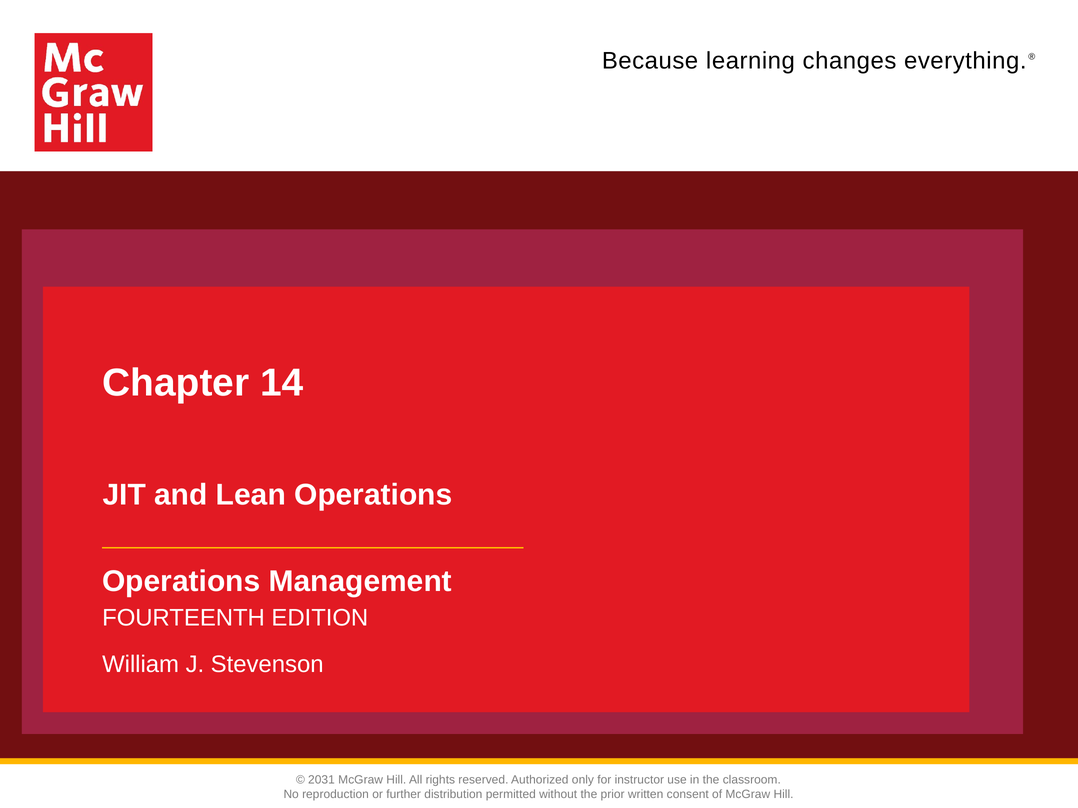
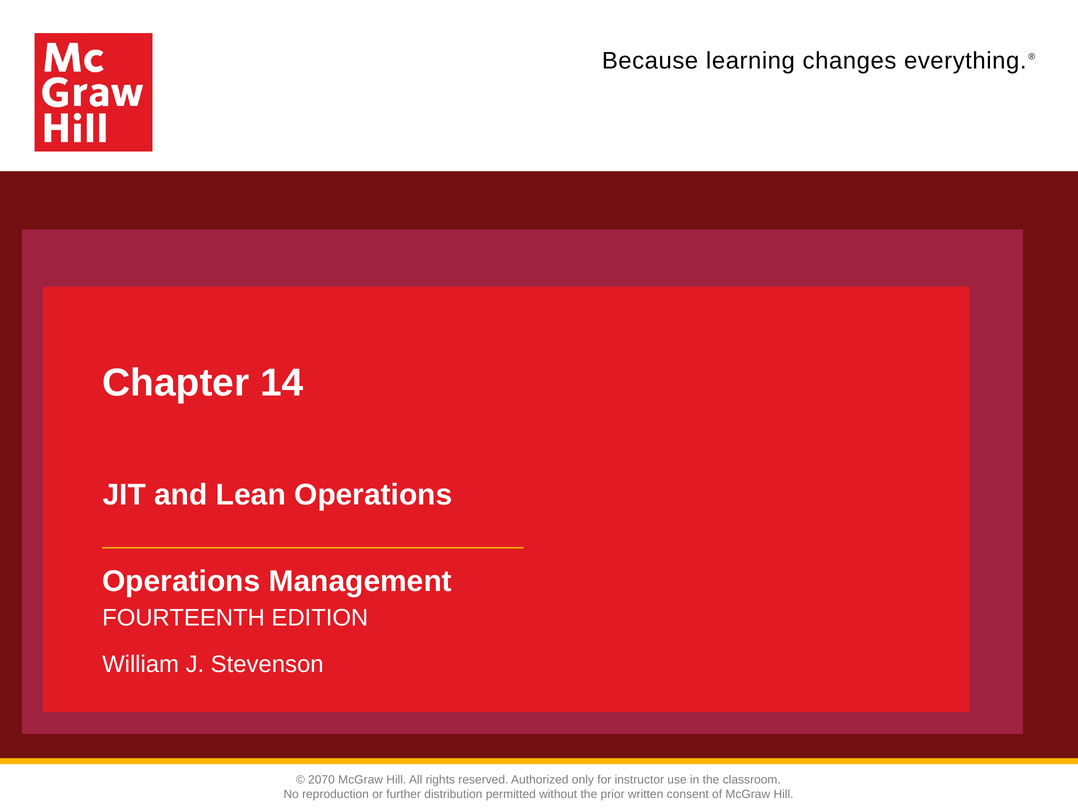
2031: 2031 -> 2070
